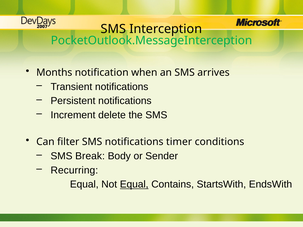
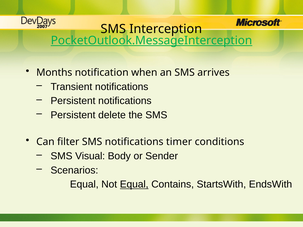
PocketOutlook.MessageInterception underline: none -> present
Increment at (73, 115): Increment -> Persistent
Break: Break -> Visual
Recurring: Recurring -> Scenarios
